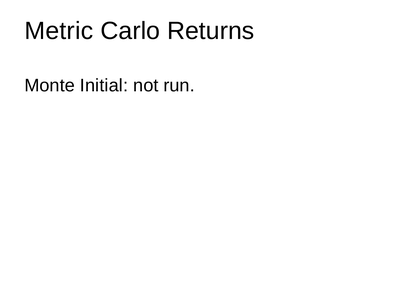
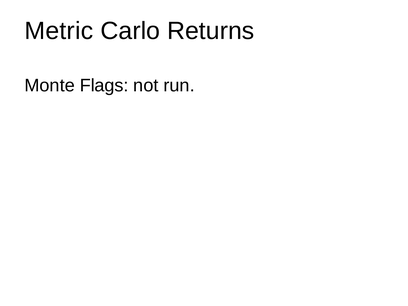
Initial: Initial -> Flags
